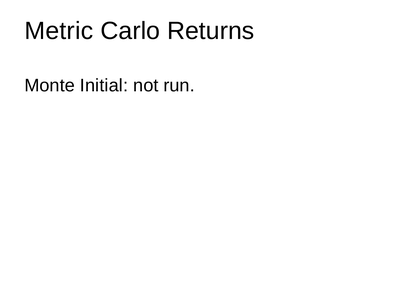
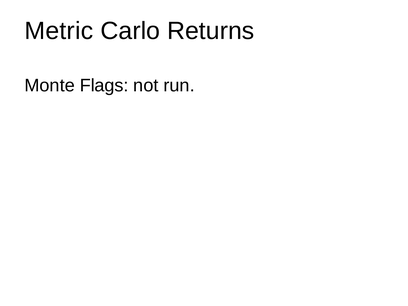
Initial: Initial -> Flags
